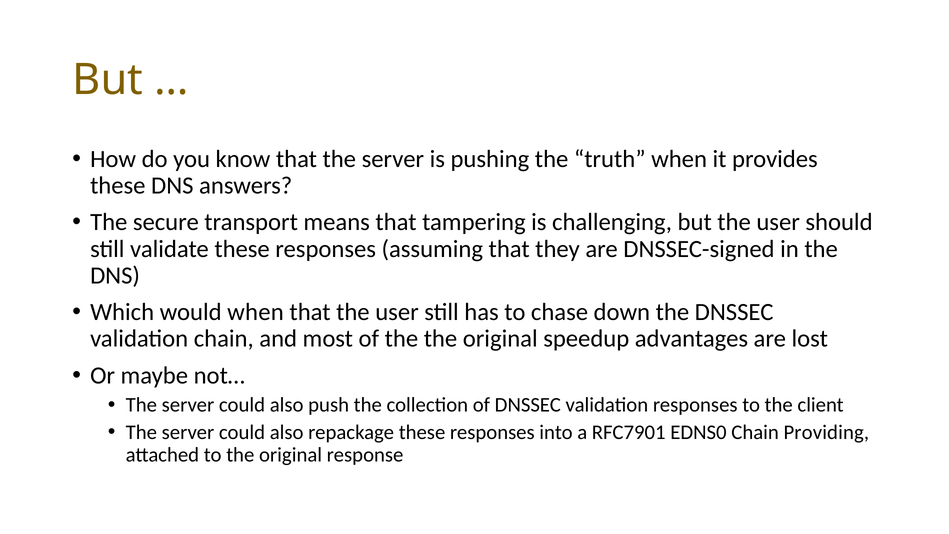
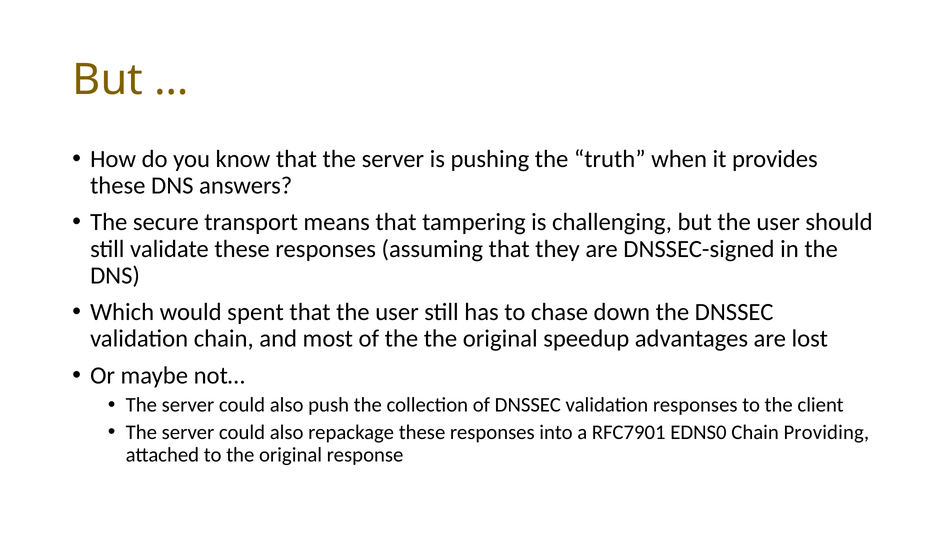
would when: when -> spent
